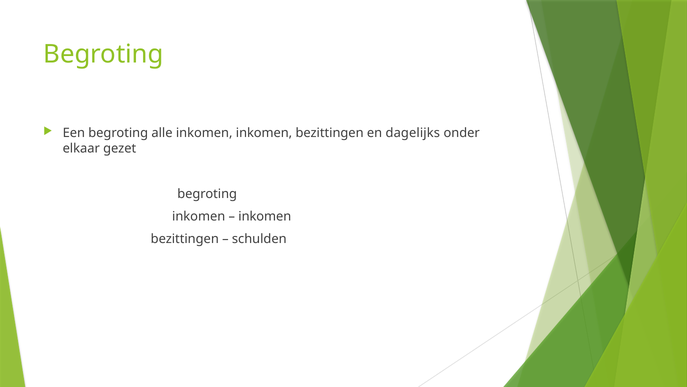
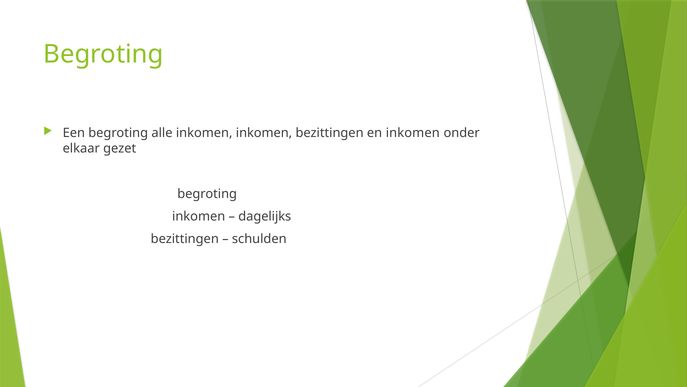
en dagelijks: dagelijks -> inkomen
inkomen at (265, 216): inkomen -> dagelijks
